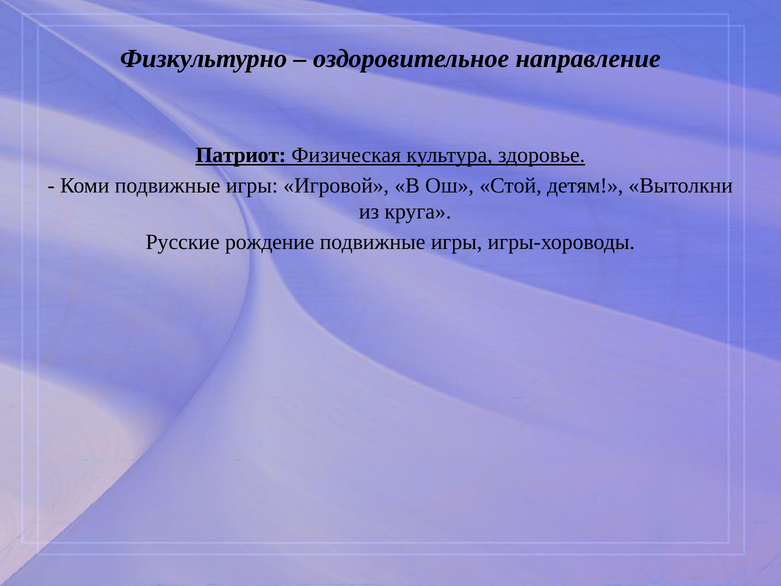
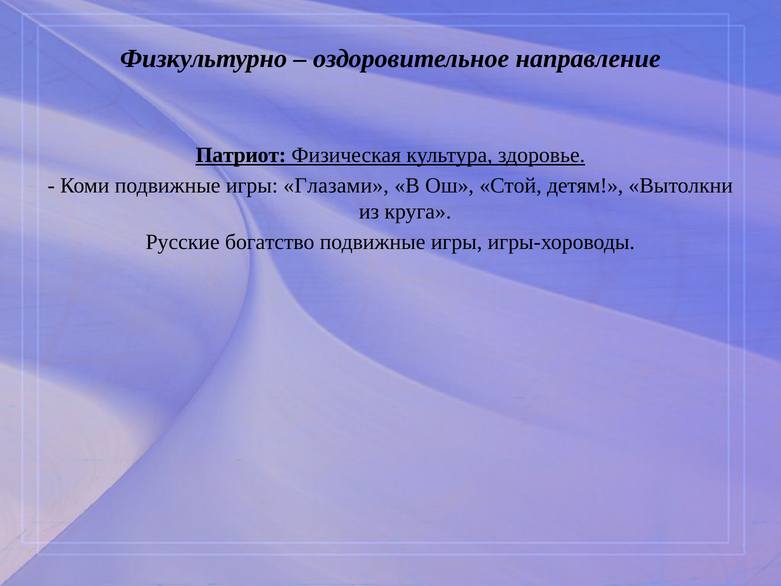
Игровой: Игровой -> Глазами
рождение: рождение -> богатство
